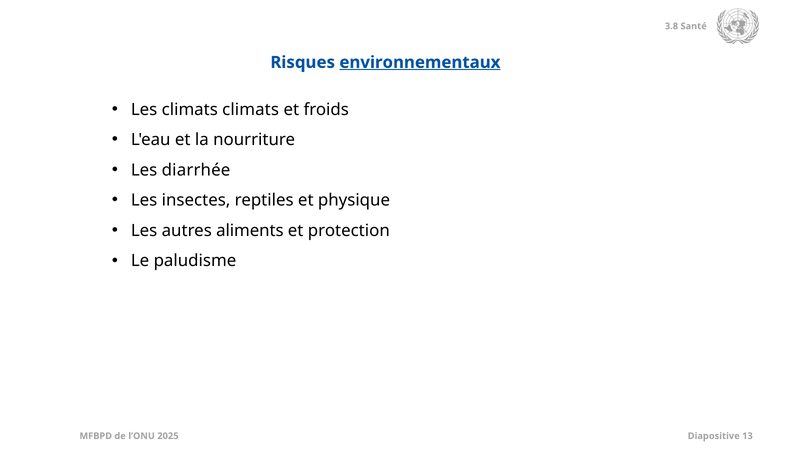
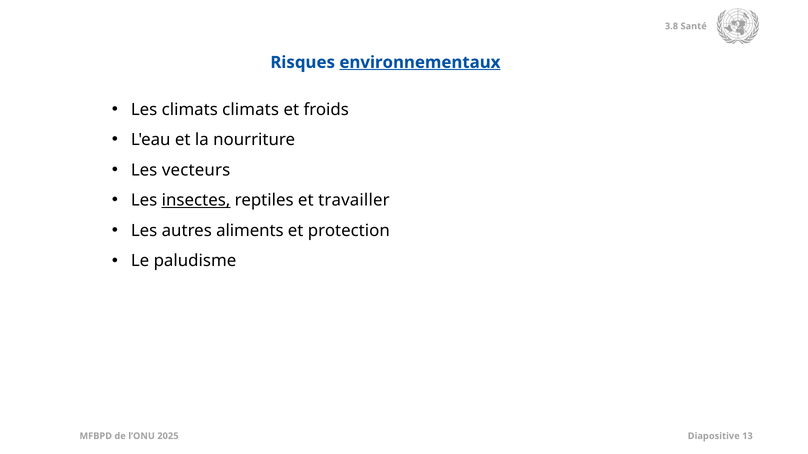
diarrhée: diarrhée -> vecteurs
insectes underline: none -> present
physique: physique -> travailler
